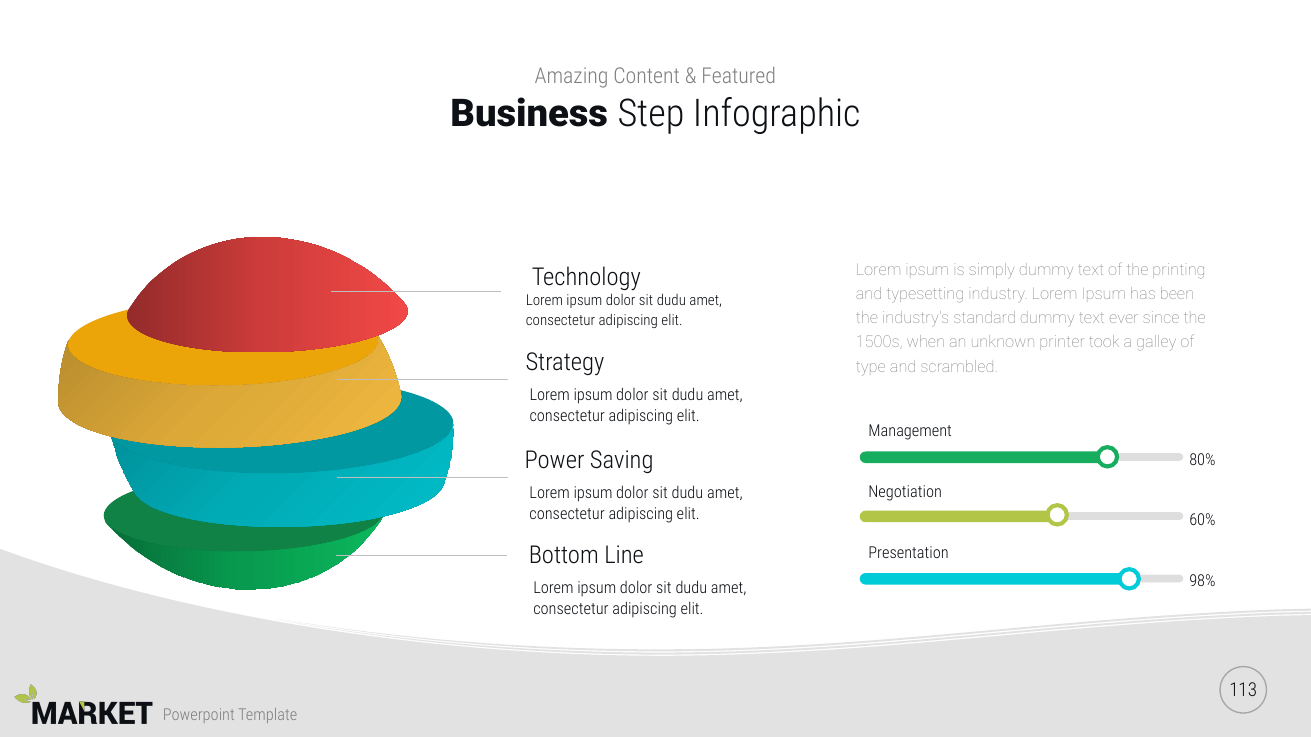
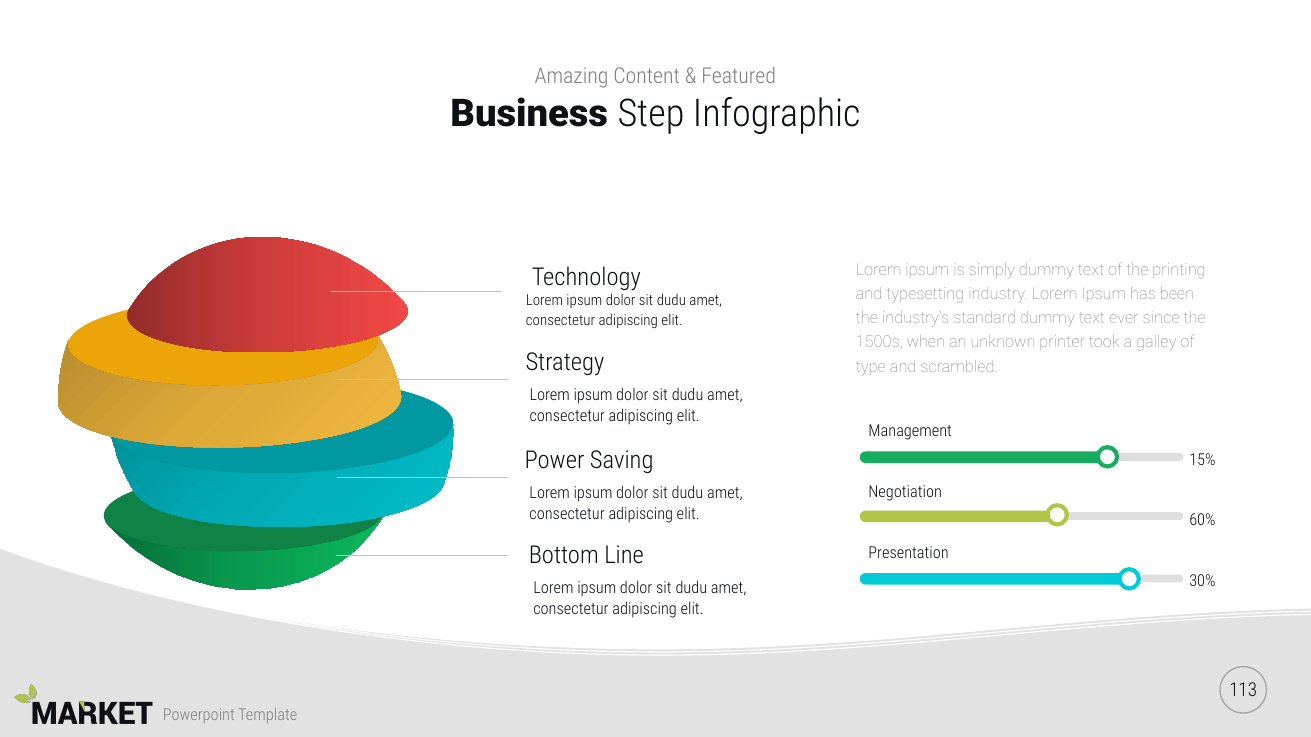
80%: 80% -> 15%
98%: 98% -> 30%
